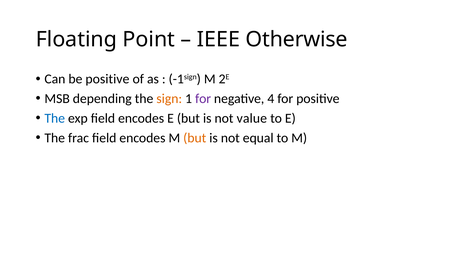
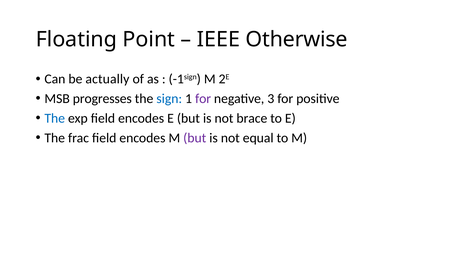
be positive: positive -> actually
depending: depending -> progresses
sign colour: orange -> blue
4: 4 -> 3
value: value -> brace
but at (195, 138) colour: orange -> purple
